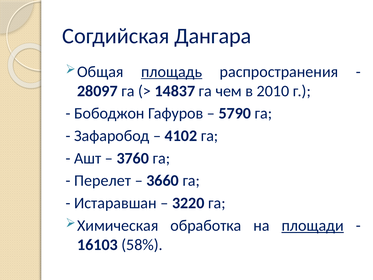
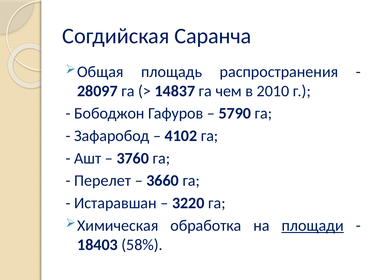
Дангара: Дангара -> Саранча
площадь underline: present -> none
16103: 16103 -> 18403
